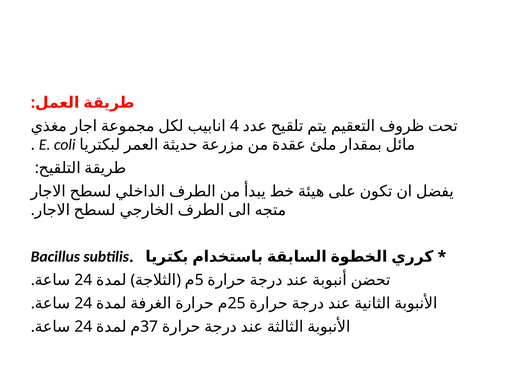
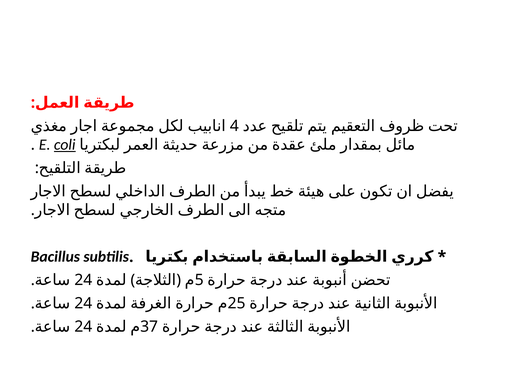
coli underline: none -> present
